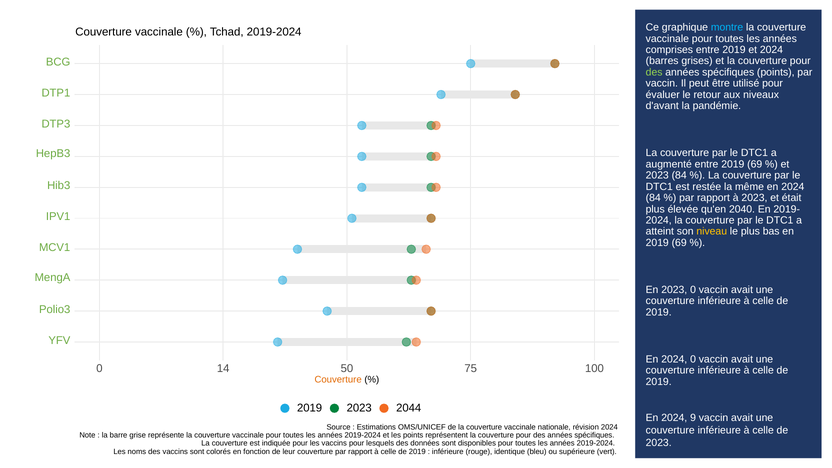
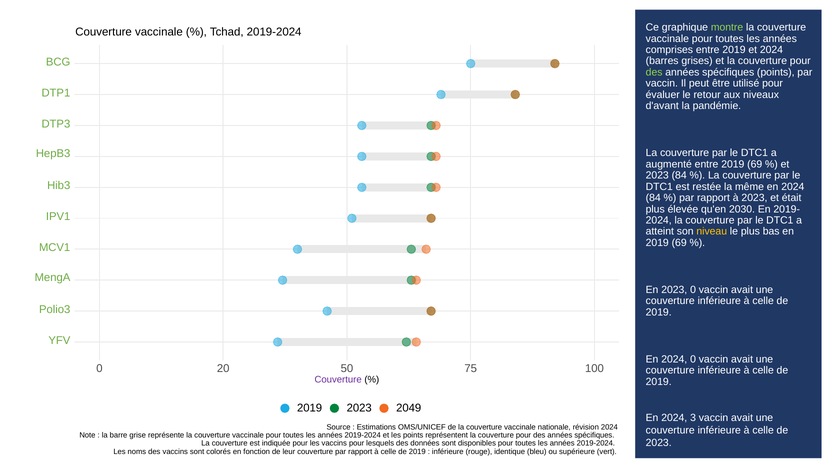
montre colour: light blue -> light green
2040: 2040 -> 2030
14: 14 -> 20
Couverture at (338, 380) colour: orange -> purple
2044: 2044 -> 2049
9: 9 -> 3
